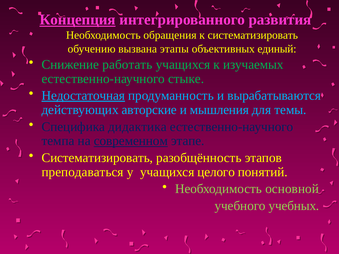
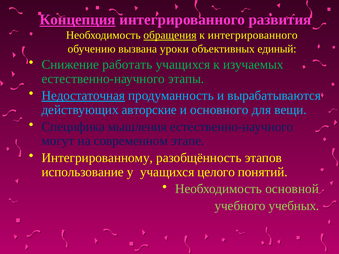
обращения underline: none -> present
к систематизировать: систематизировать -> интегрированного
этапы: этапы -> уроки
стыке: стыке -> этапы
мышления: мышления -> основного
темы: темы -> вещи
дидактика: дидактика -> мышления
темпа: темпа -> могут
современном underline: present -> none
Систематизировать at (97, 158): Систематизировать -> Интегрированному
преподаваться: преподаваться -> использование
